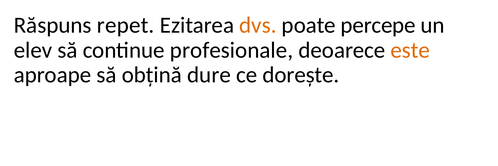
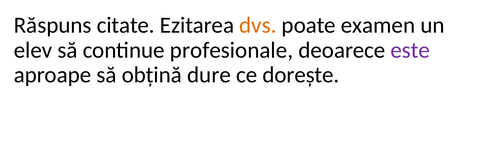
repet: repet -> citate
percepe: percepe -> examen
este colour: orange -> purple
